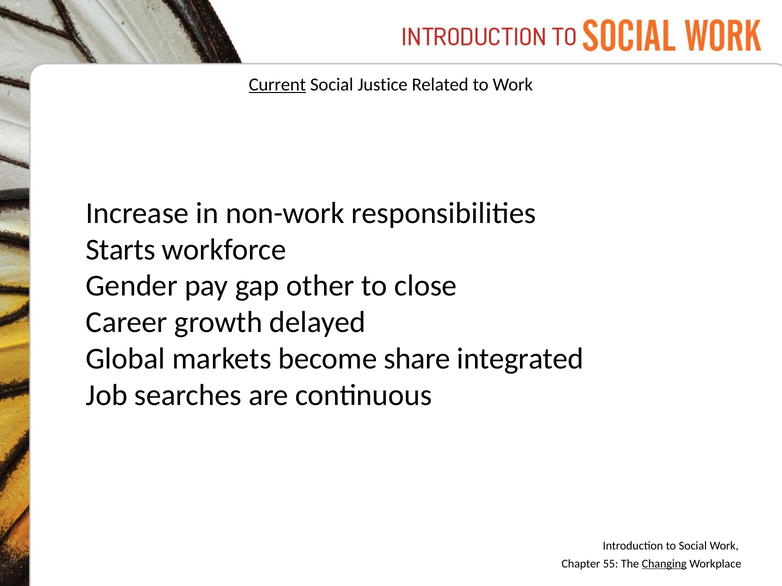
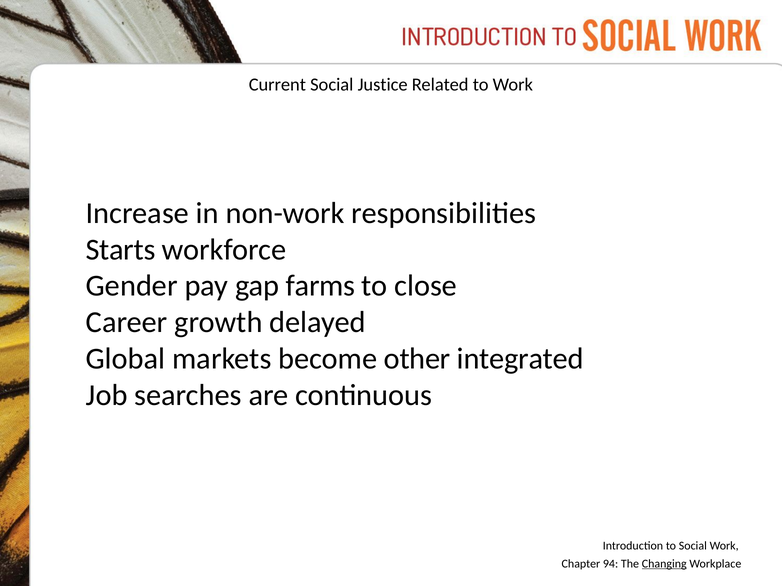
Current underline: present -> none
other: other -> farms
share: share -> other
55: 55 -> 94
